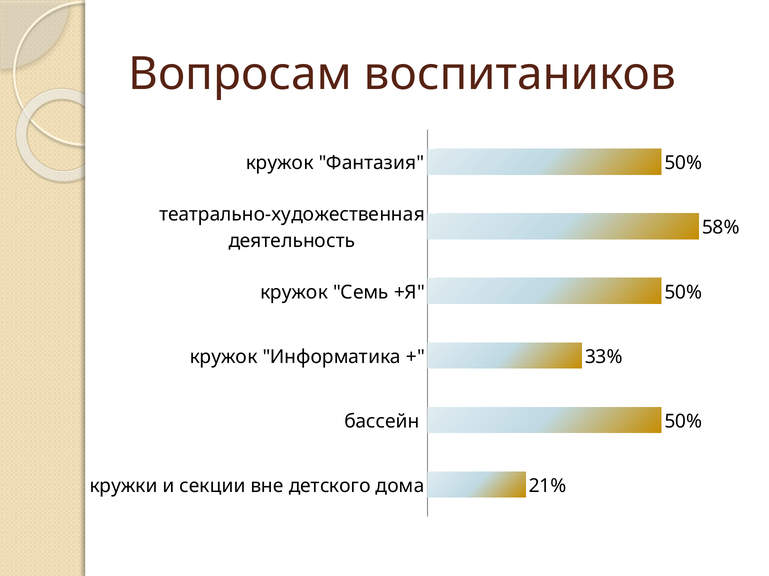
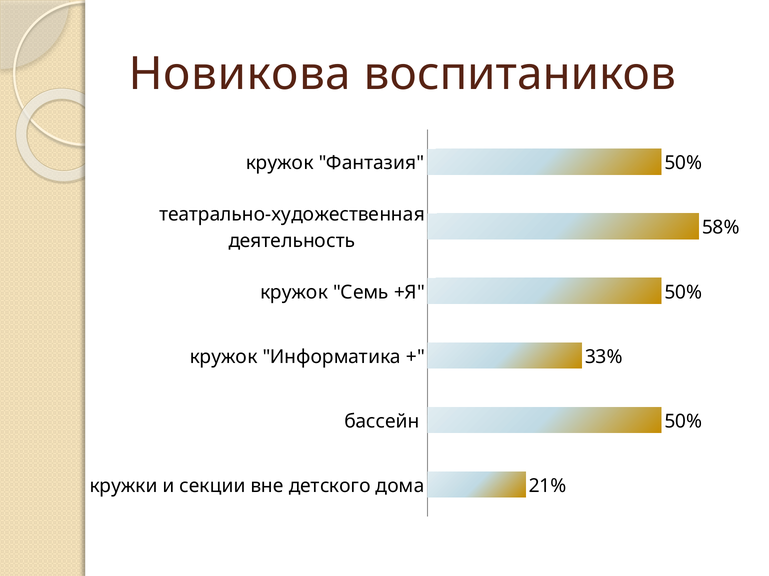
Вопросам: Вопросам -> Новикова
